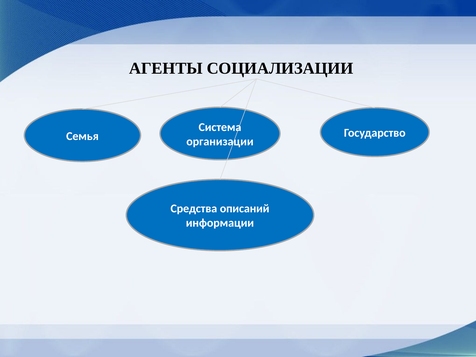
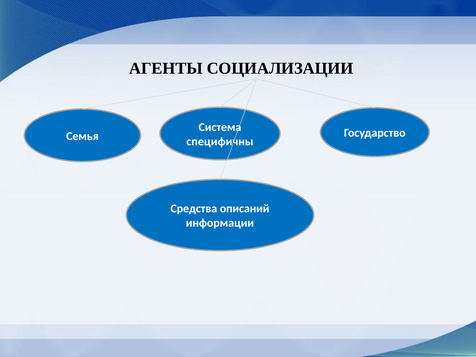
организации: организации -> специфичны
